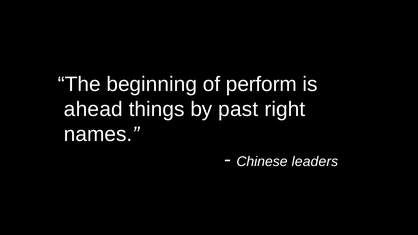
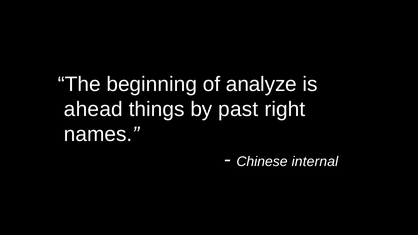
perform: perform -> analyze
leaders: leaders -> internal
